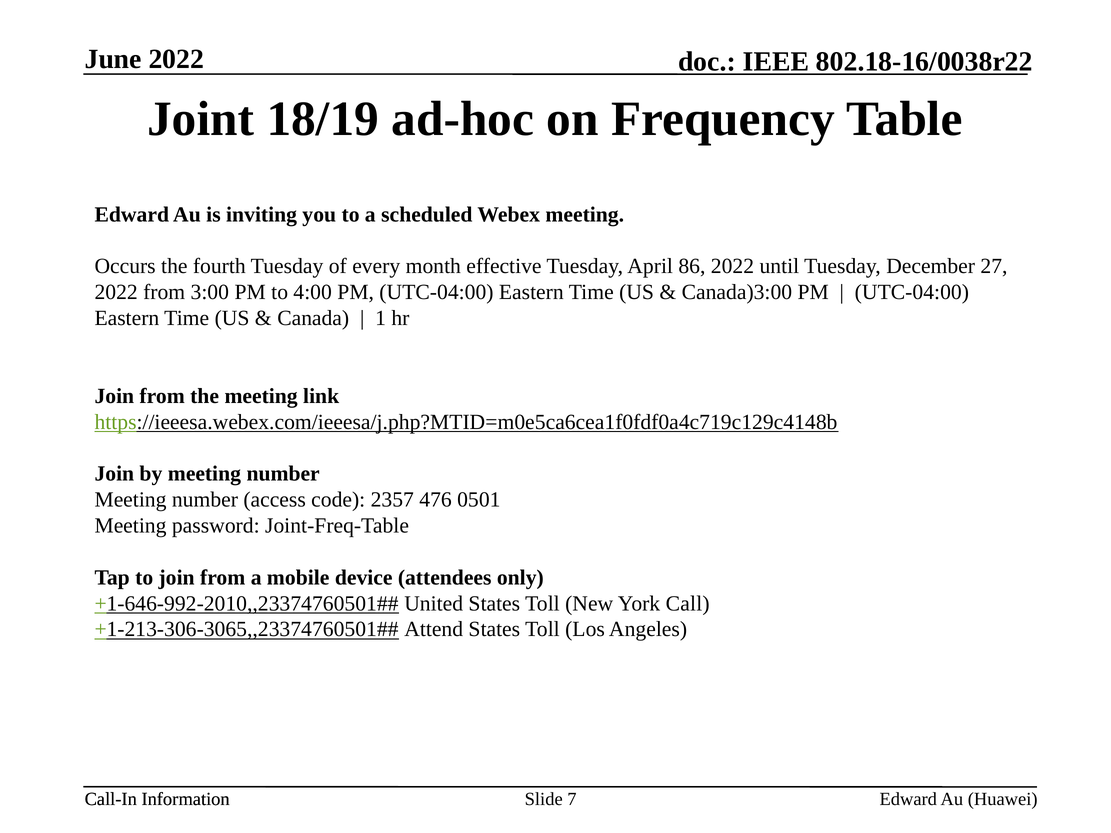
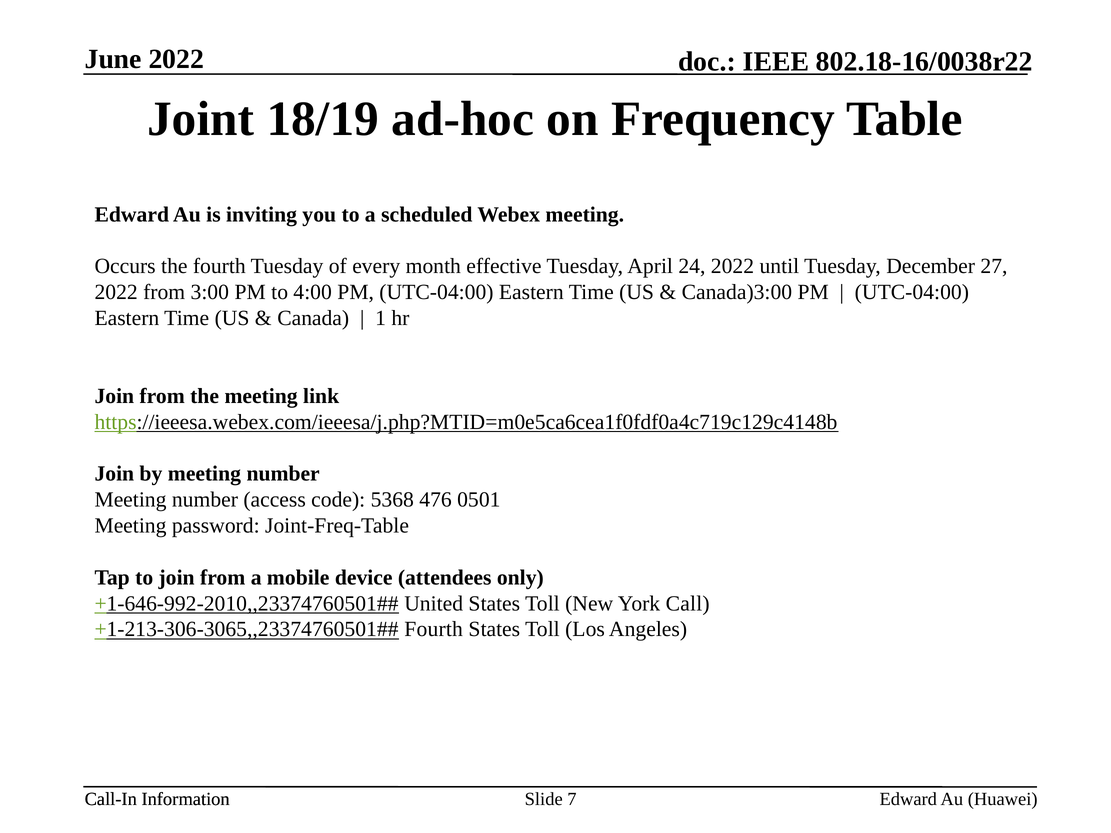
86: 86 -> 24
2357: 2357 -> 5368
Attend at (434, 630): Attend -> Fourth
